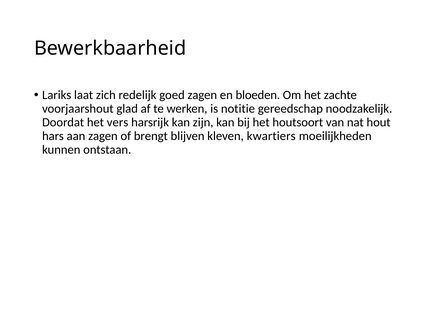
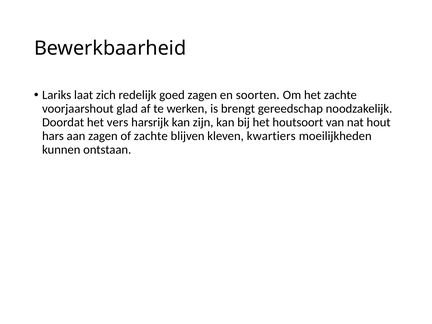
bloeden: bloeden -> soorten
notitie: notitie -> brengt
of brengt: brengt -> zachte
